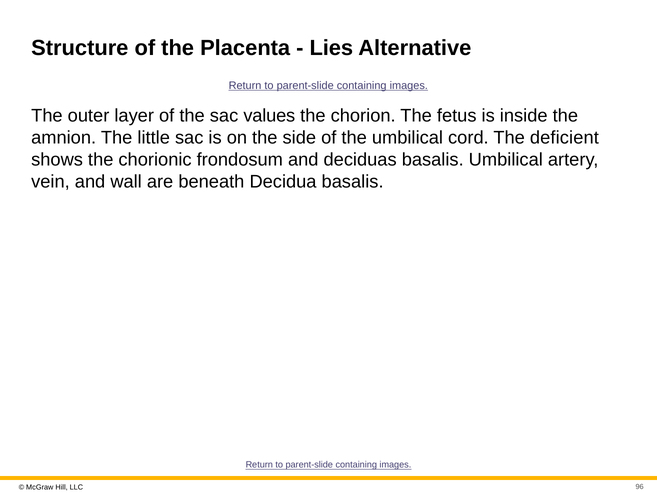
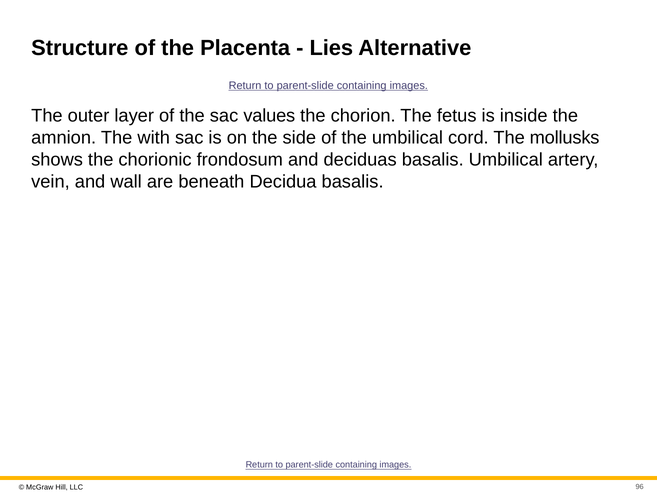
little: little -> with
deficient: deficient -> mollusks
